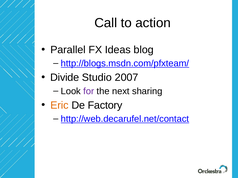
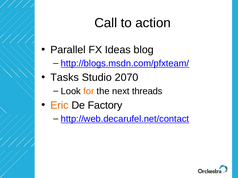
Divide: Divide -> Tasks
2007: 2007 -> 2070
for colour: purple -> orange
sharing: sharing -> threads
